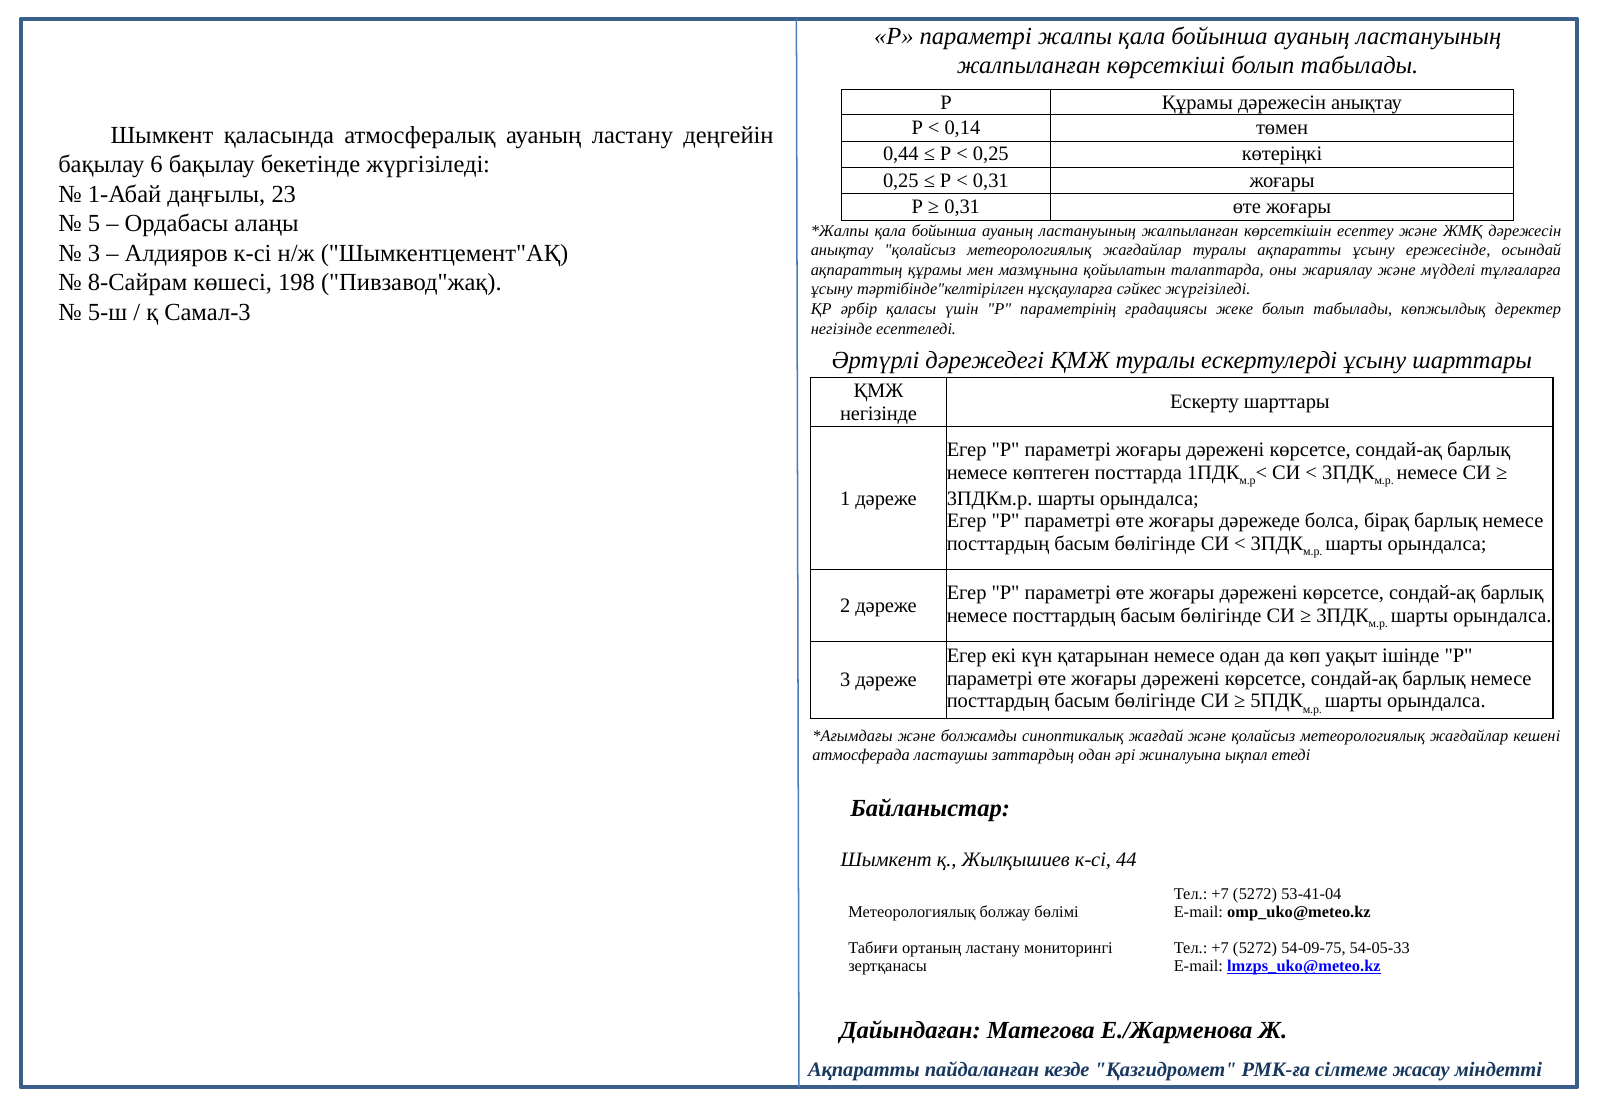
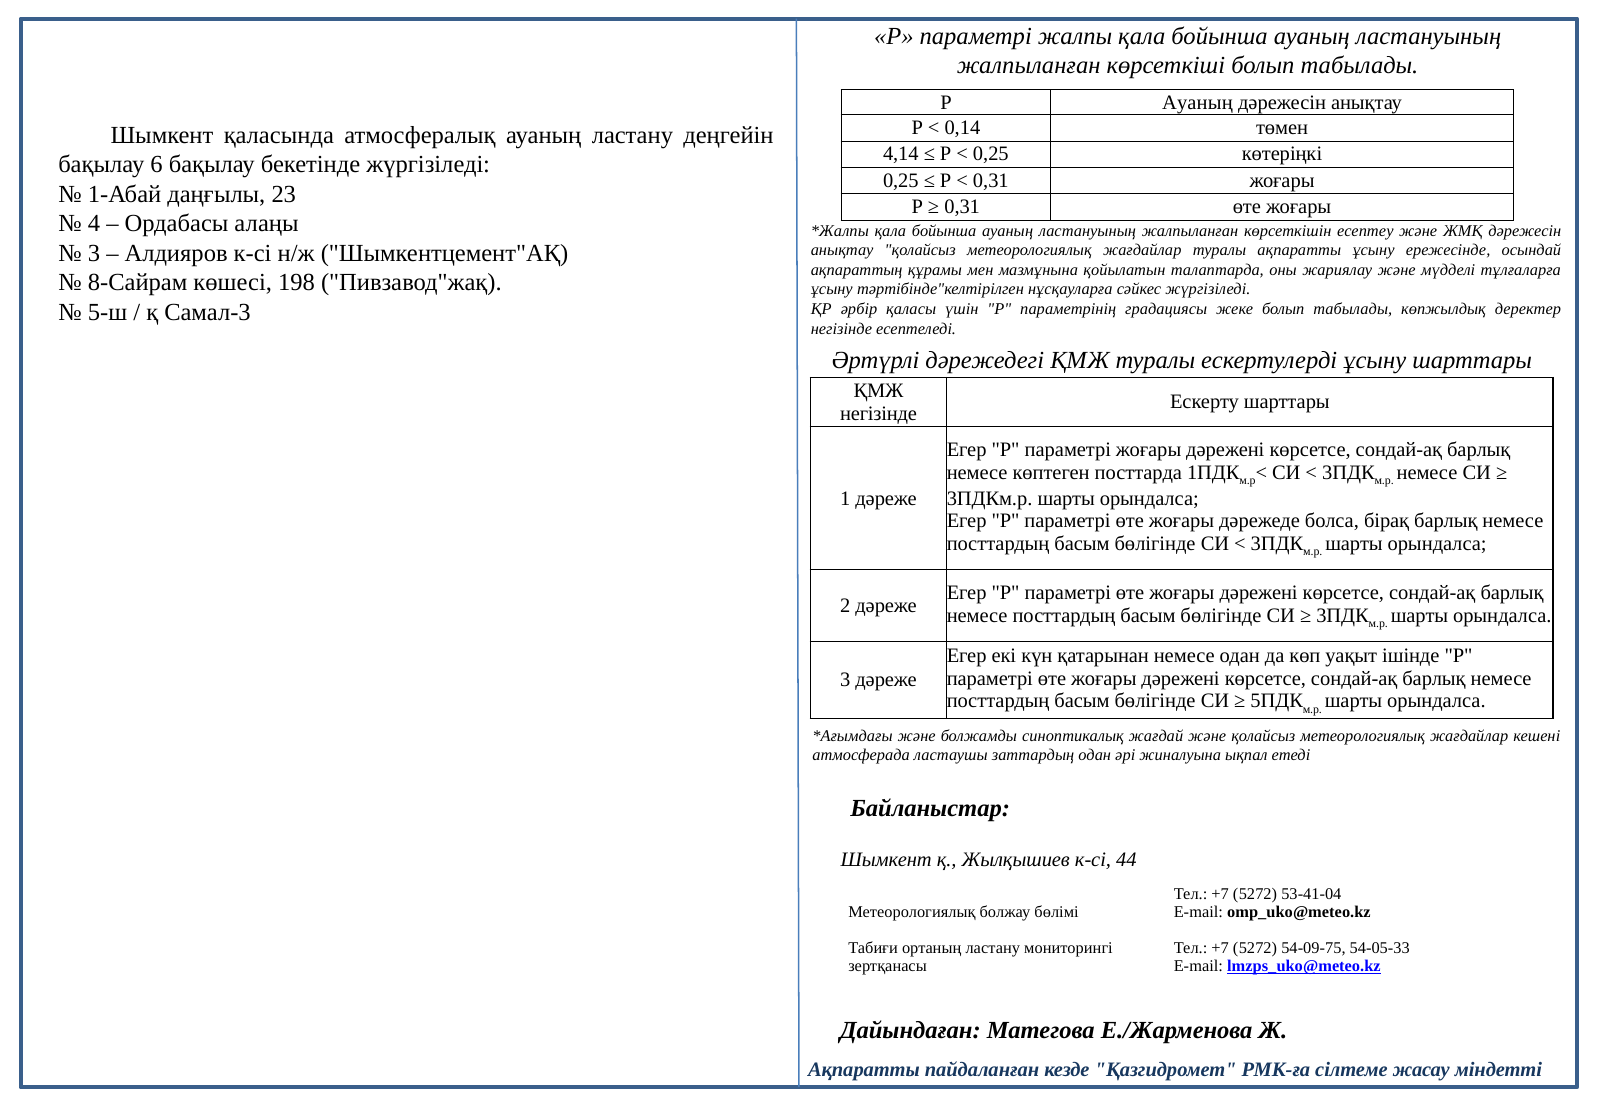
Р Құрамы: Құрамы -> Ауаның
0,44: 0,44 -> 4,14
5: 5 -> 4
